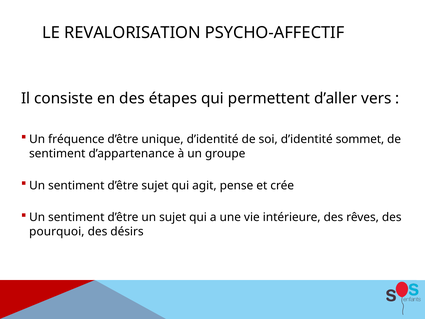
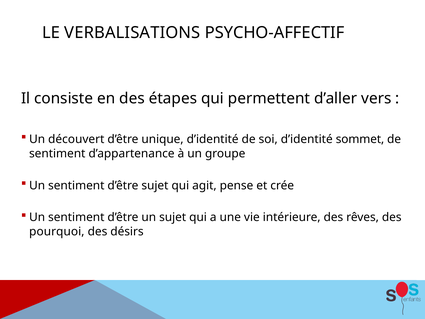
REVALORISATION: REVALORISATION -> VERBALISATIONS
fréquence: fréquence -> découvert
